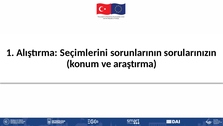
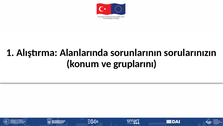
Seçimlerini: Seçimlerini -> Alanlarında
araştırma: araştırma -> gruplarını
